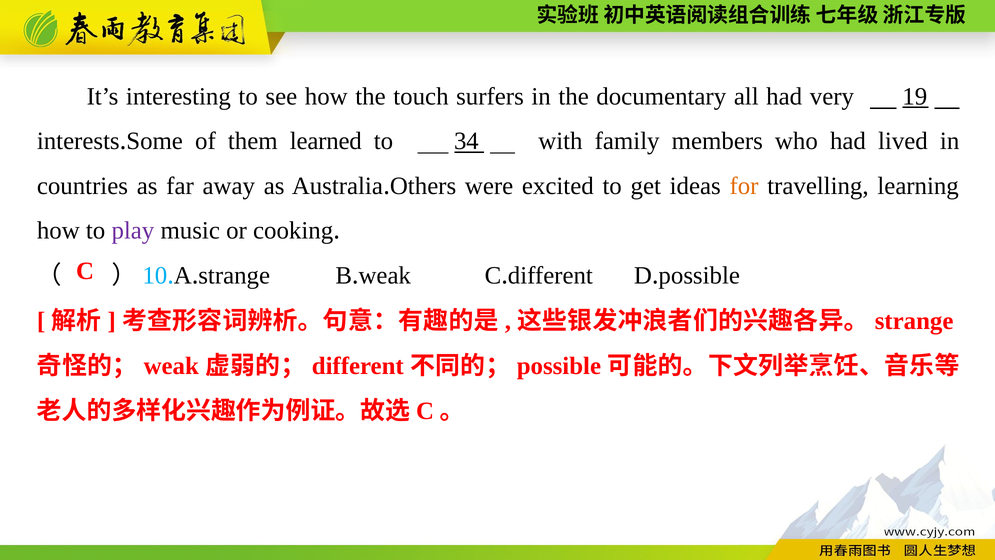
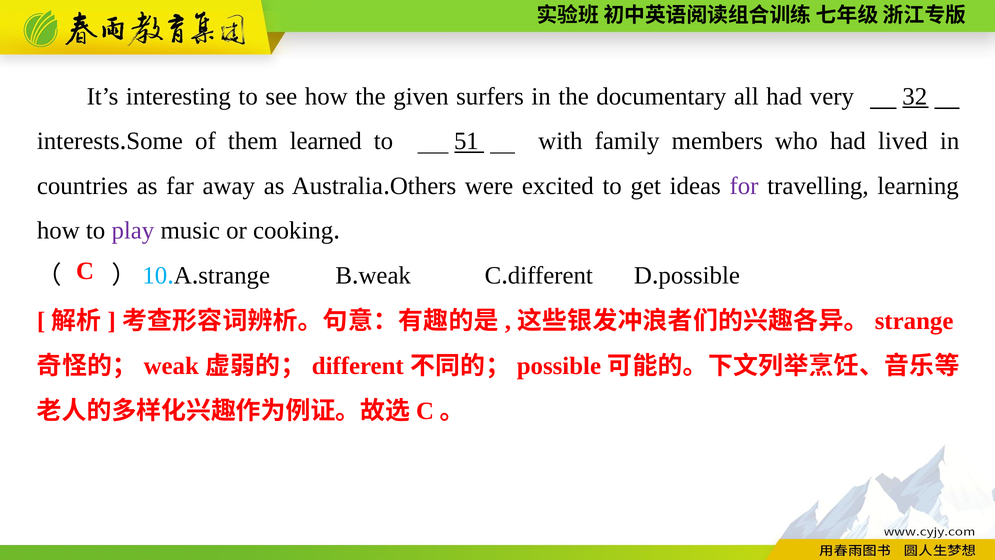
touch: touch -> given
19: 19 -> 32
34: 34 -> 51
for colour: orange -> purple
